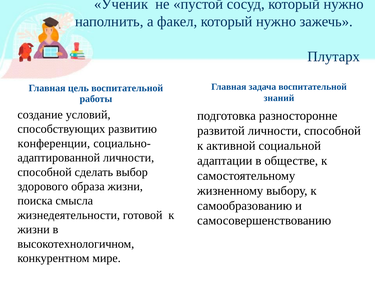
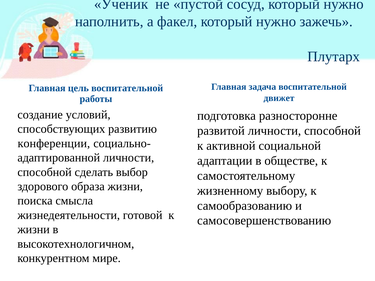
знаний: знаний -> движет
